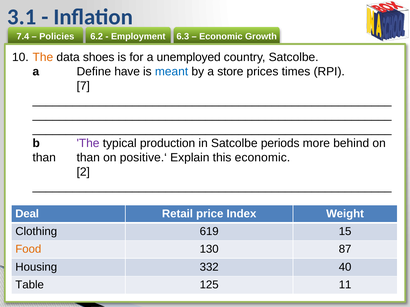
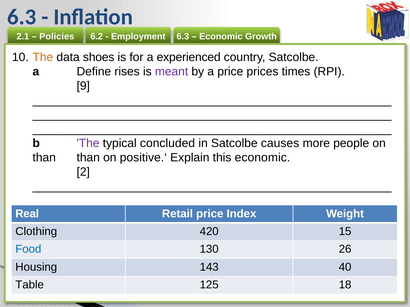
3.1 at (22, 17): 3.1 -> 6.3
7.4: 7.4 -> 2.1
unemployed: unemployed -> experienced
have: have -> rises
meant colour: blue -> purple
a store: store -> price
7: 7 -> 9
production: production -> concluded
periods: periods -> causes
behind: behind -> people
Deal: Deal -> Real
619: 619 -> 420
Food colour: orange -> blue
87: 87 -> 26
332: 332 -> 143
11: 11 -> 18
